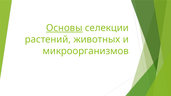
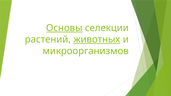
животных underline: none -> present
